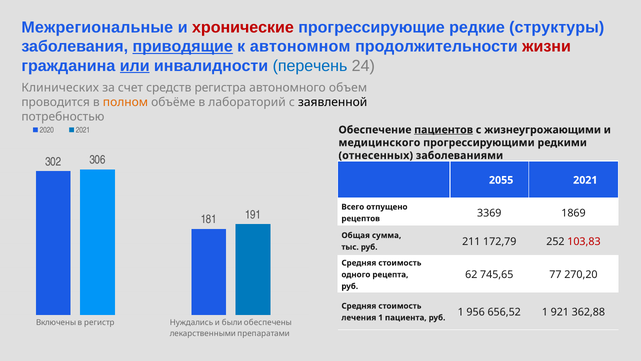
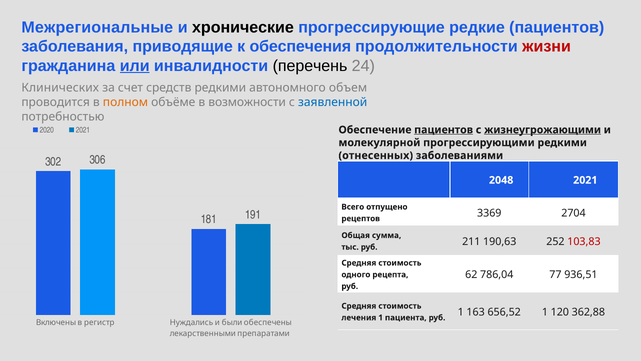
хронические colour: red -> black
редкие структуры: структуры -> пациентов
приводящие underline: present -> none
автономном: автономном -> обеспечения
перечень colour: blue -> black
средств регистра: регистра -> редкими
лабораторий: лабораторий -> возможности
заявленной colour: black -> blue
жизнеугрожающими underline: none -> present
медицинского: медицинского -> молекулярной
2055: 2055 -> 2048
1869: 1869 -> 2704
172,79: 172,79 -> 190,63
745,65: 745,65 -> 786,04
270,20: 270,20 -> 936,51
956: 956 -> 163
921: 921 -> 120
